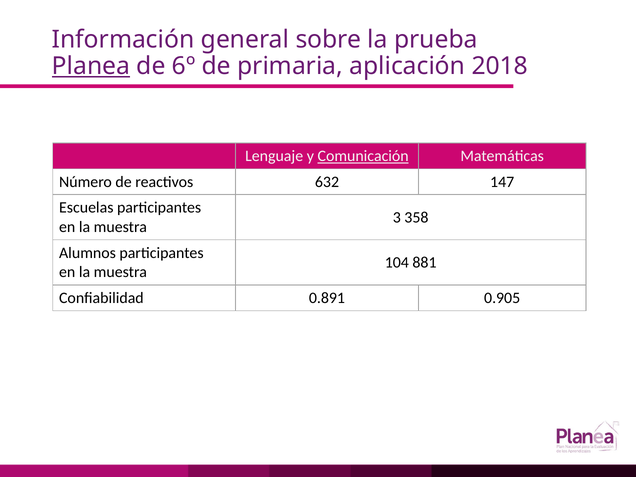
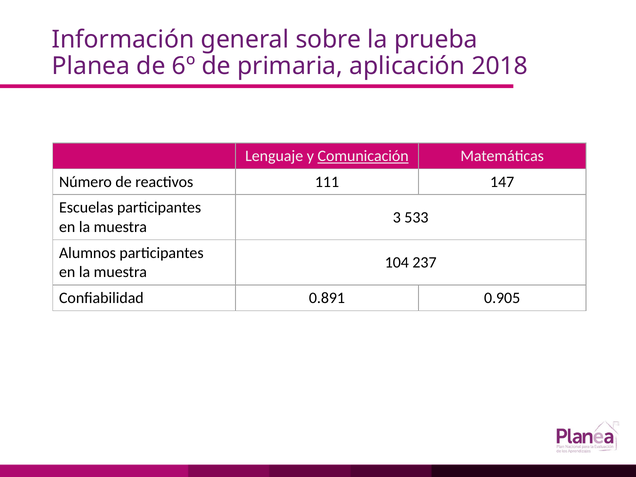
Planea underline: present -> none
632: 632 -> 111
358: 358 -> 533
881: 881 -> 237
